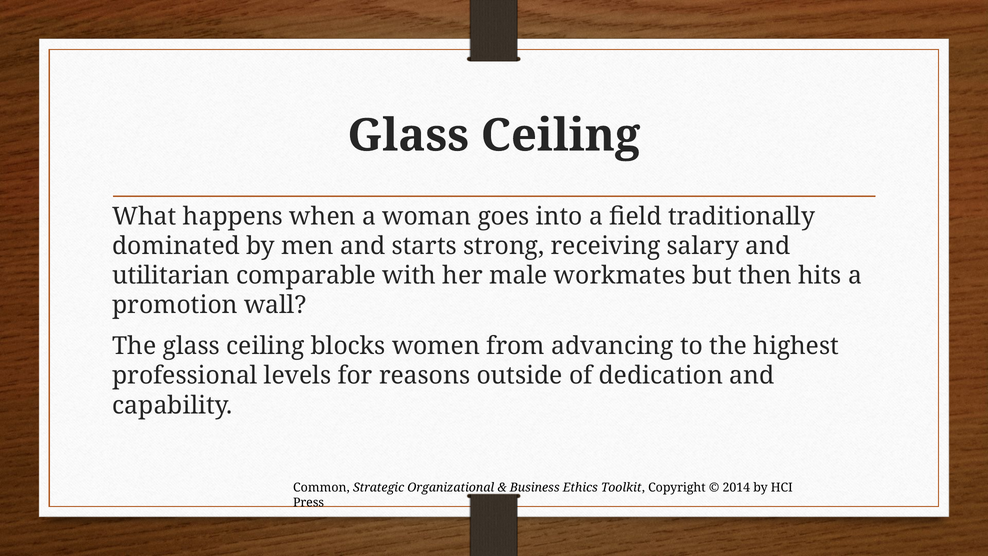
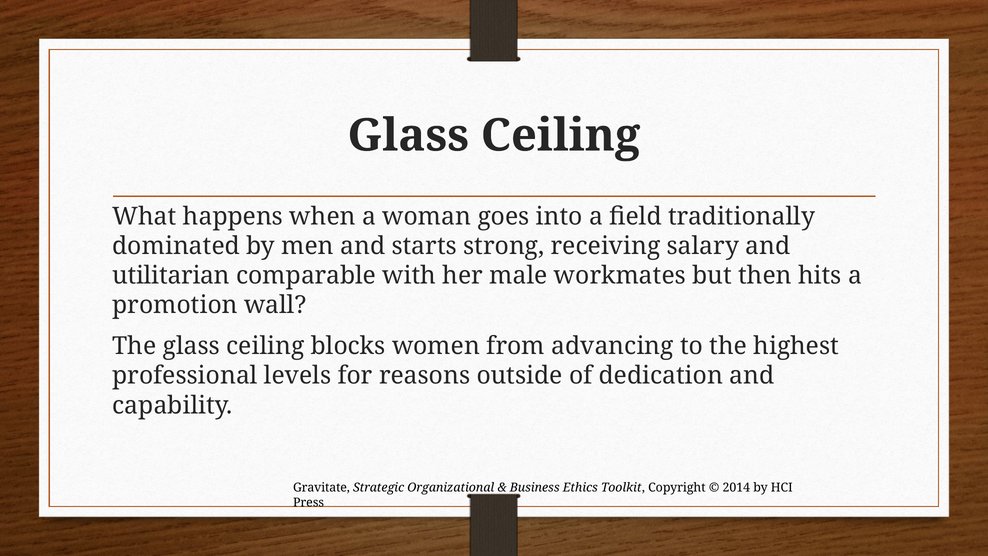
Common: Common -> Gravitate
